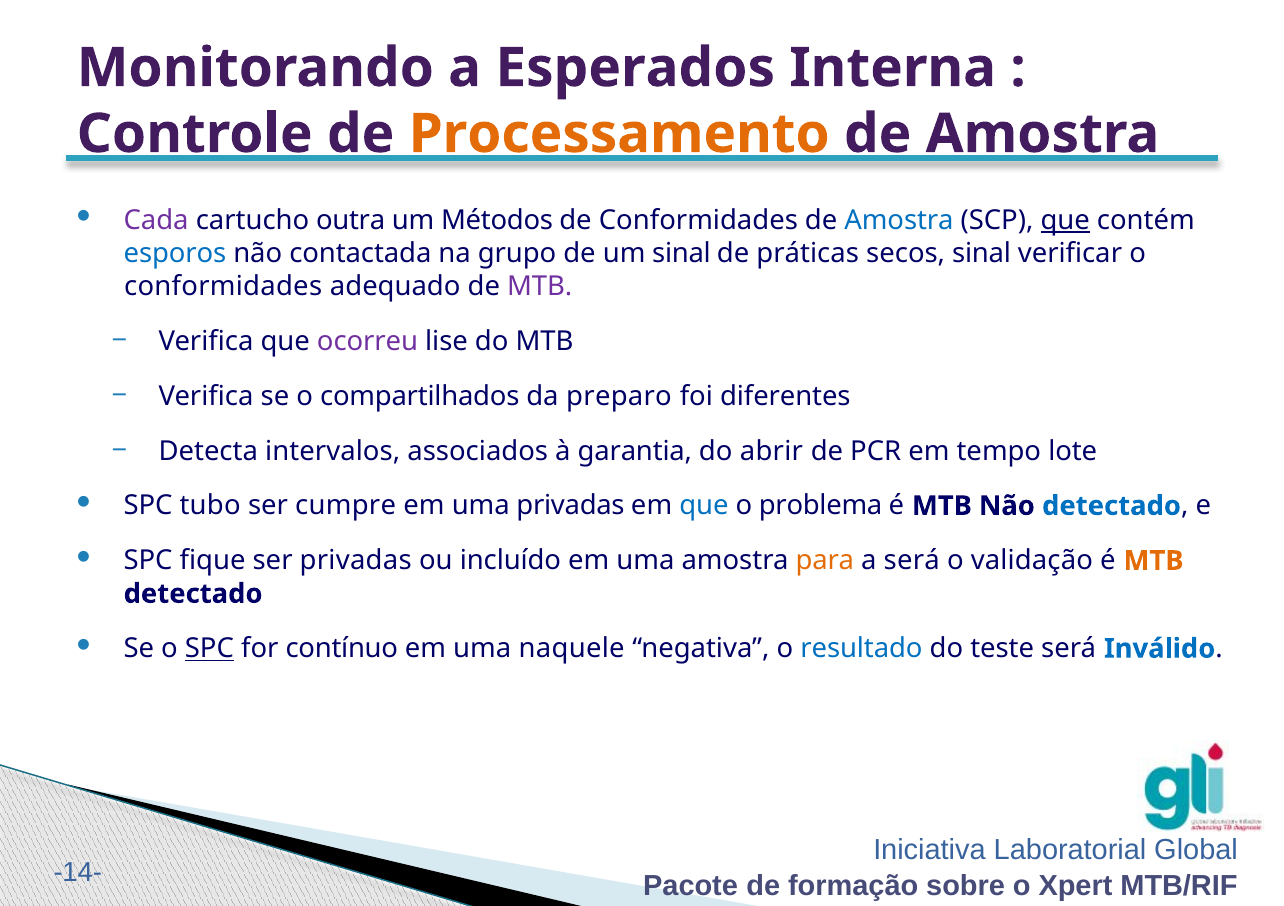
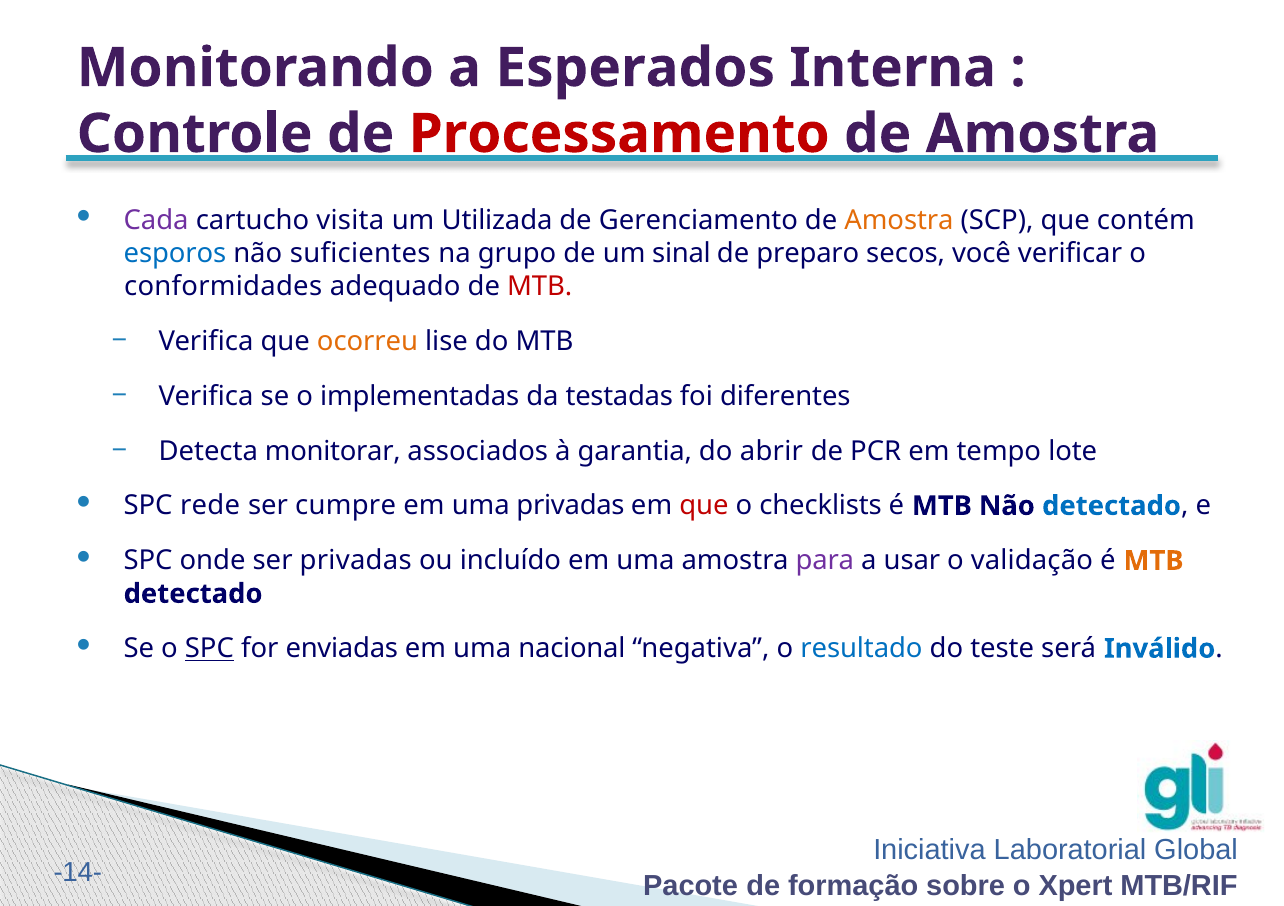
Processamento colour: orange -> red
outra: outra -> visita
Métodos: Métodos -> Utilizada
de Conformidades: Conformidades -> Gerenciamento
Amostra at (899, 220) colour: blue -> orange
que at (1065, 220) underline: present -> none
contactada: contactada -> suficientes
práticas: práticas -> preparo
secos sinal: sinal -> você
MTB at (540, 286) colour: purple -> red
ocorreu colour: purple -> orange
compartilhados: compartilhados -> implementadas
preparo: preparo -> testadas
intervalos: intervalos -> monitorar
tubo: tubo -> rede
que at (704, 506) colour: blue -> red
problema: problema -> checklists
fique: fique -> onde
para colour: orange -> purple
a será: será -> usar
contínuo: contínuo -> enviadas
naquele: naquele -> nacional
